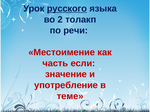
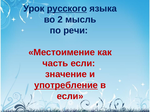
толакп: толакп -> мысль
употребление underline: none -> present
теме at (70, 97): теме -> если
